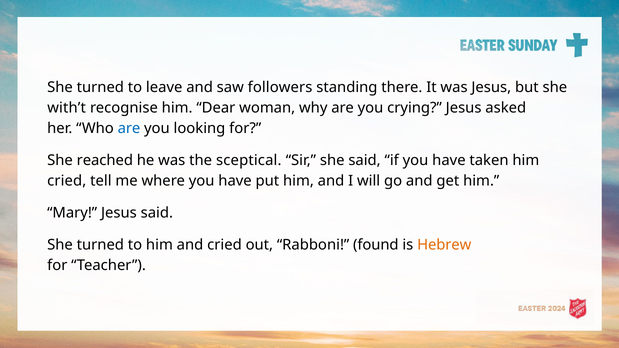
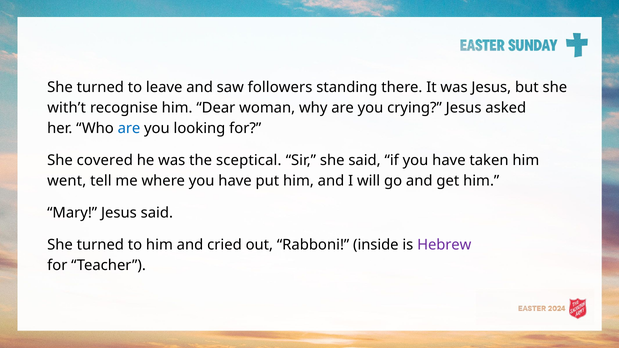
reached: reached -> covered
cried at (67, 181): cried -> went
found: found -> inside
Hebrew colour: orange -> purple
